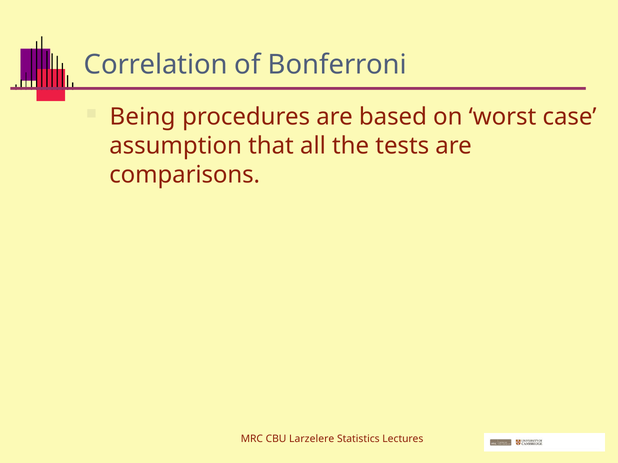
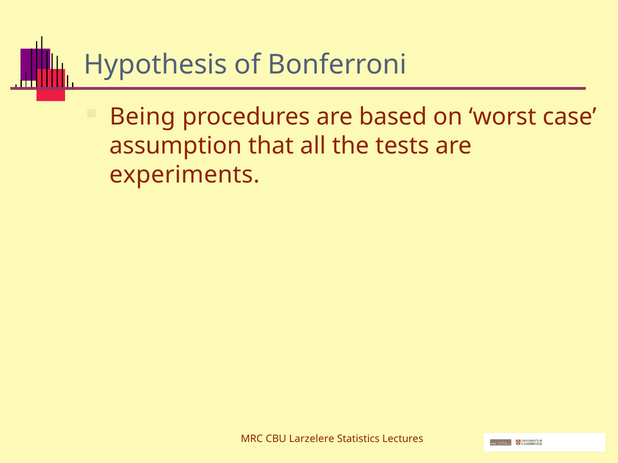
Correlation: Correlation -> Hypothesis
comparisons: comparisons -> experiments
